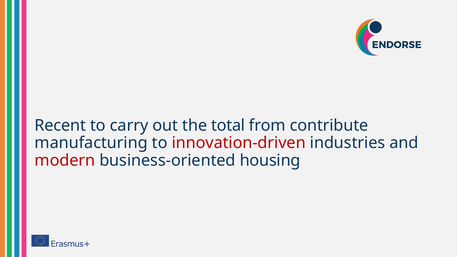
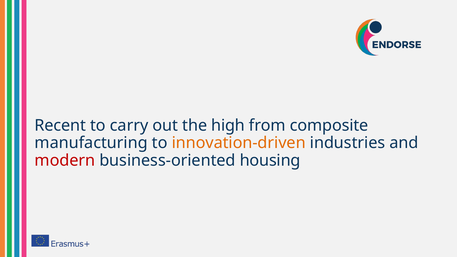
total: total -> high
contribute: contribute -> composite
innovation-driven colour: red -> orange
